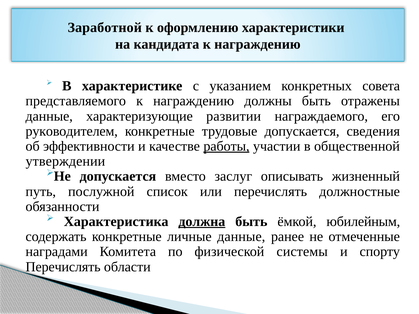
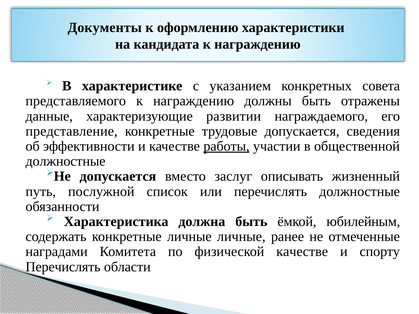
Заработной: Заработной -> Документы
руководителем: руководителем -> представление
утверждении at (65, 161): утверждении -> должностные
должна underline: present -> none
личные данные: данные -> личные
физической системы: системы -> качестве
